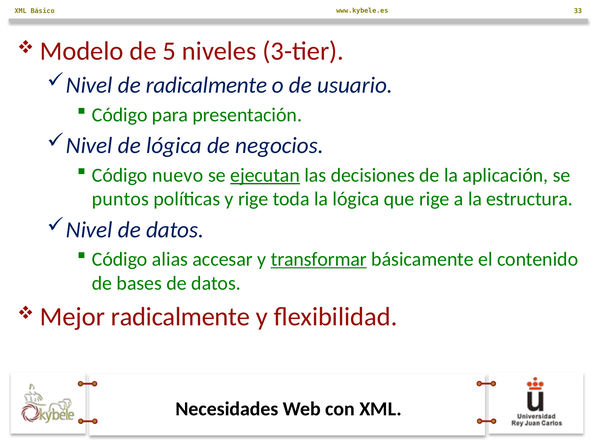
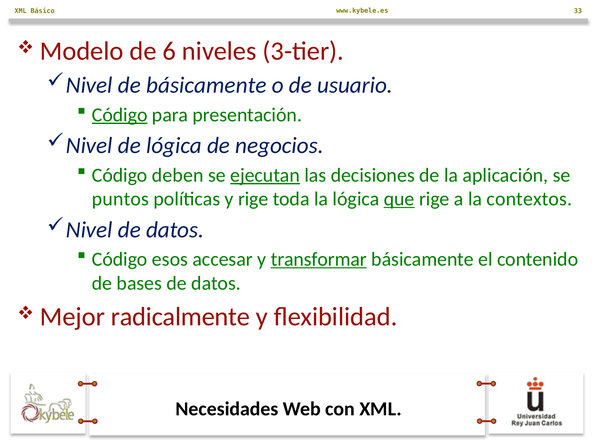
5: 5 -> 6
de radicalmente: radicalmente -> básicamente
Código at (120, 115) underline: none -> present
nuevo: nuevo -> deben
que underline: none -> present
estructura: estructura -> contextos
alias: alias -> esos
